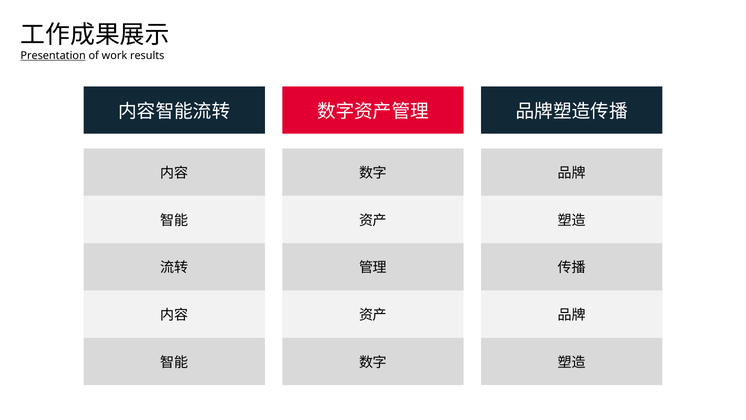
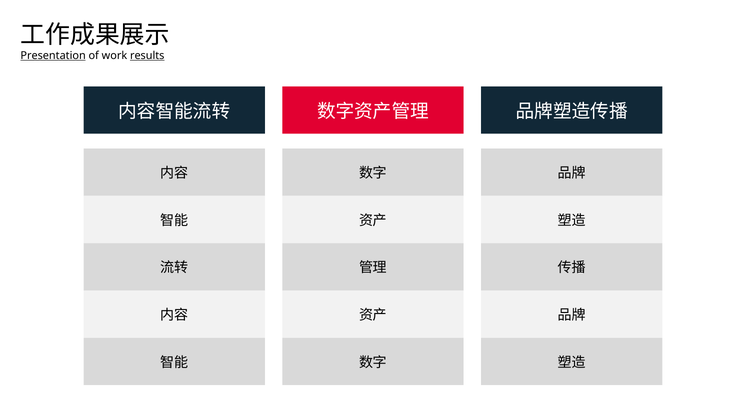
results underline: none -> present
